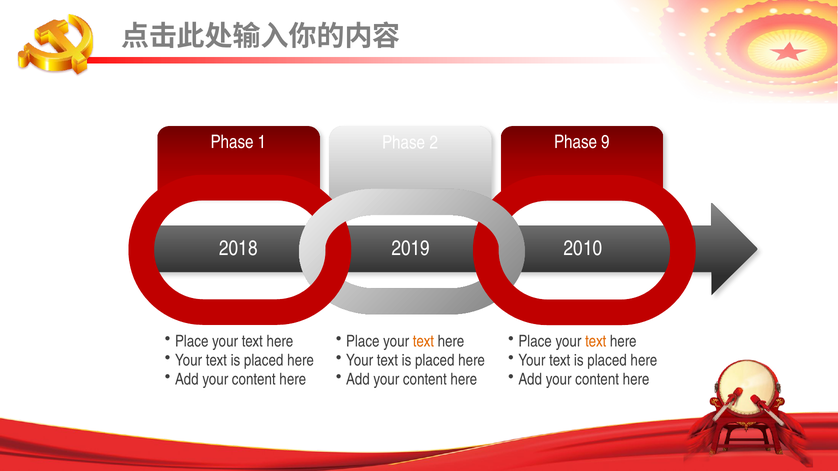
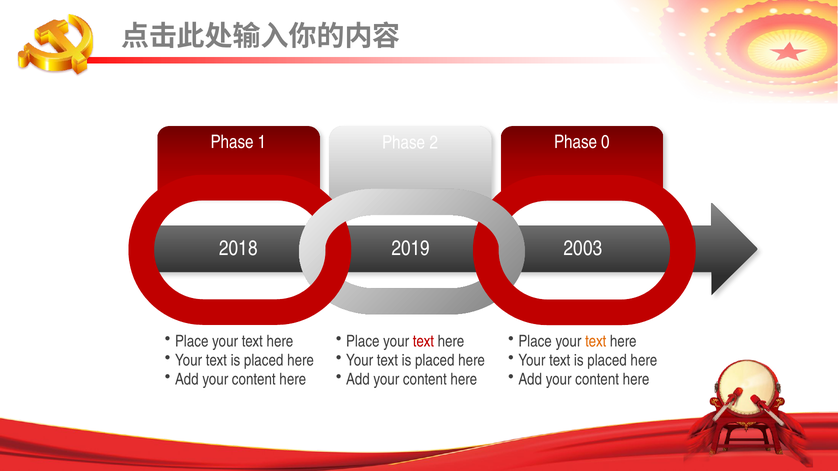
9: 9 -> 0
2010: 2010 -> 2003
text at (423, 342) colour: orange -> red
